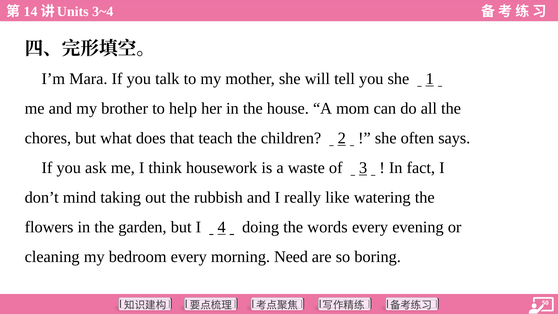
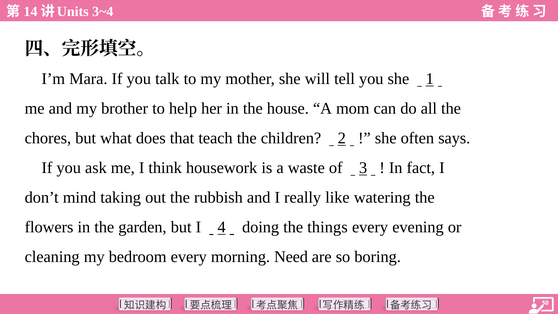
words: words -> things
